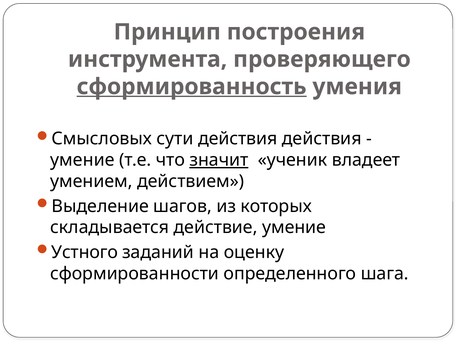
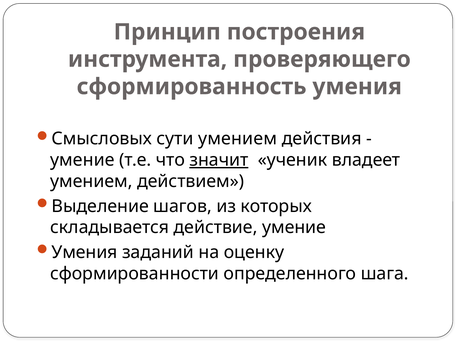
сформированность underline: present -> none
сути действия: действия -> умением
Устного at (85, 252): Устного -> Умения
